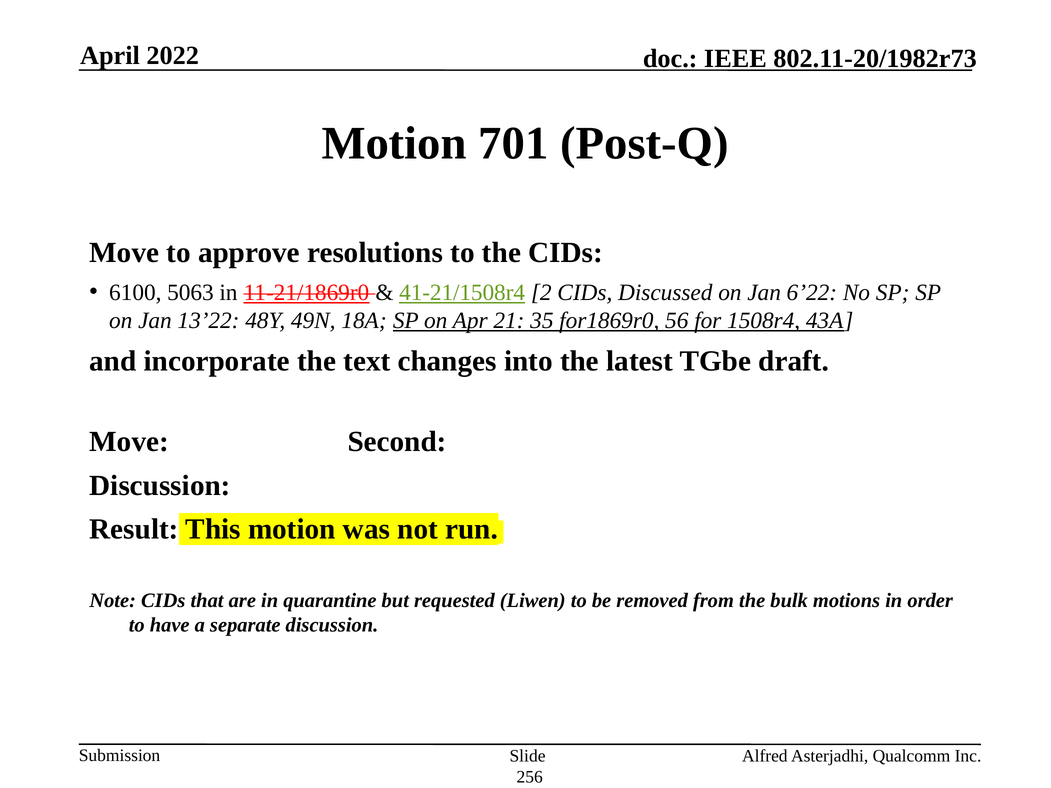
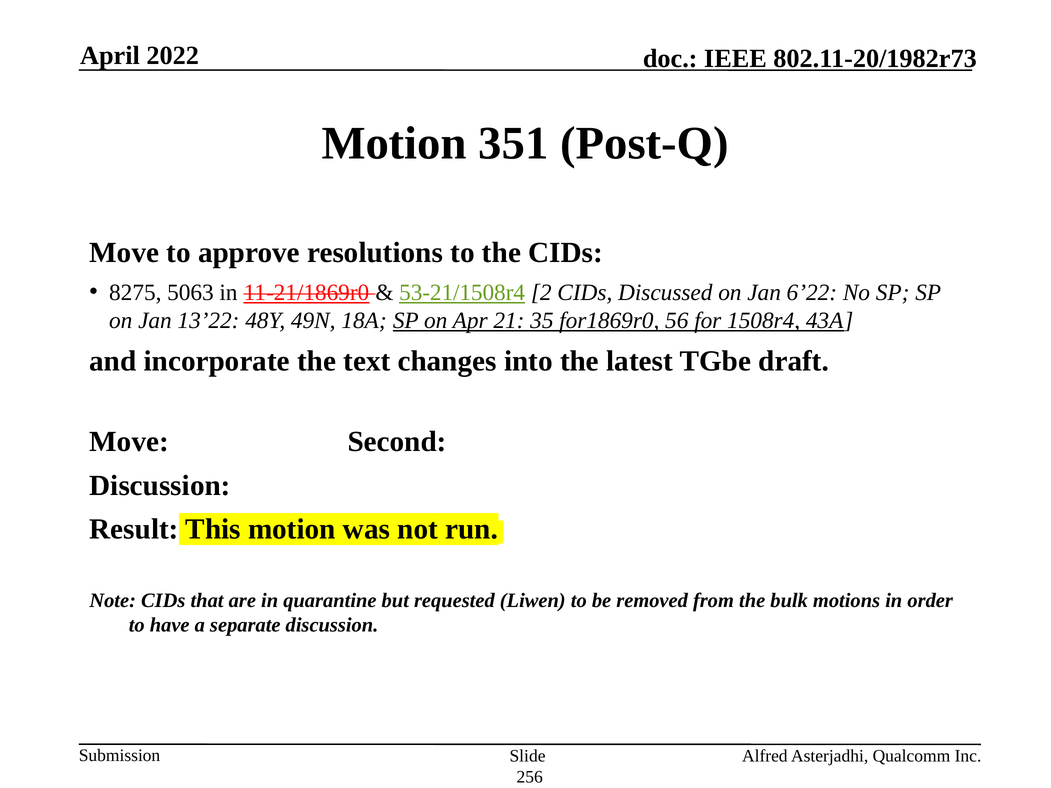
701: 701 -> 351
6100: 6100 -> 8275
41-21/1508r4: 41-21/1508r4 -> 53-21/1508r4
